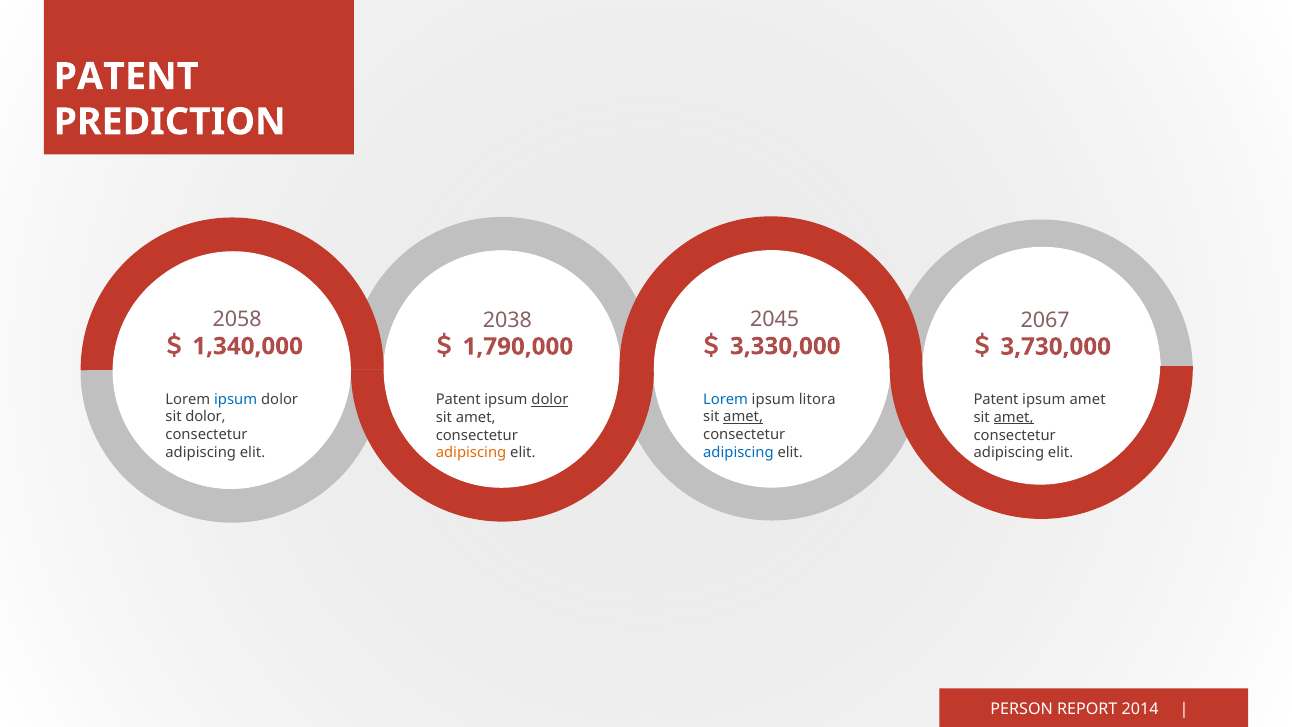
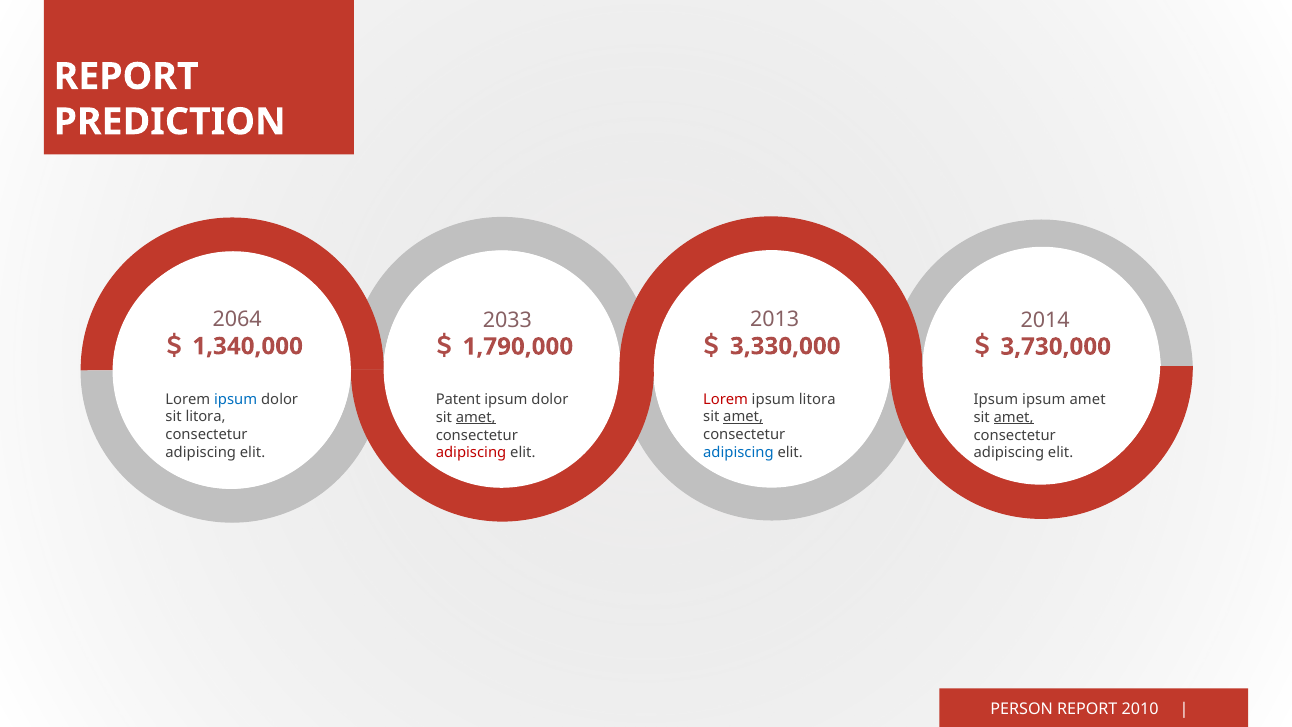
PATENT at (126, 77): PATENT -> REPORT
2058: 2058 -> 2064
2045: 2045 -> 2013
2038: 2038 -> 2033
2067: 2067 -> 2014
Lorem at (726, 399) colour: blue -> red
dolor at (550, 399) underline: present -> none
Patent at (996, 400): Patent -> Ipsum
sit dolor: dolor -> litora
amet at (476, 417) underline: none -> present
adipiscing at (471, 453) colour: orange -> red
2014: 2014 -> 2010
